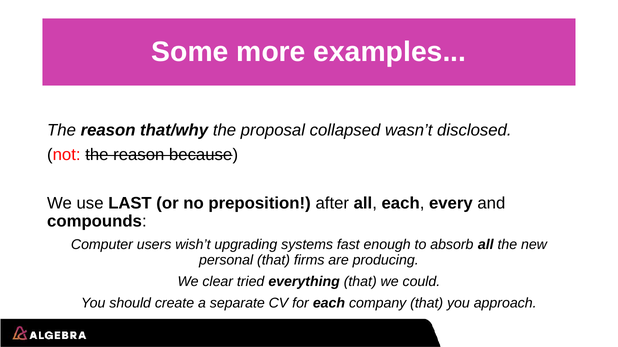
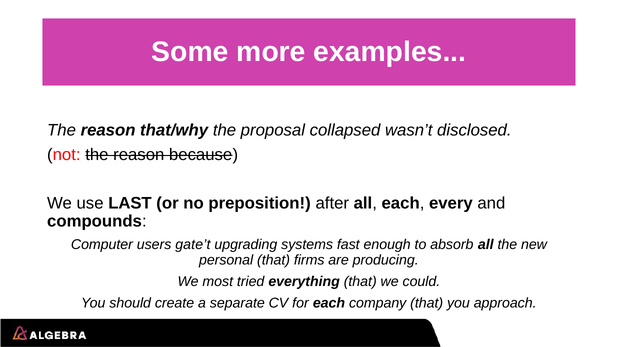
wish’t: wish’t -> gate’t
clear: clear -> most
